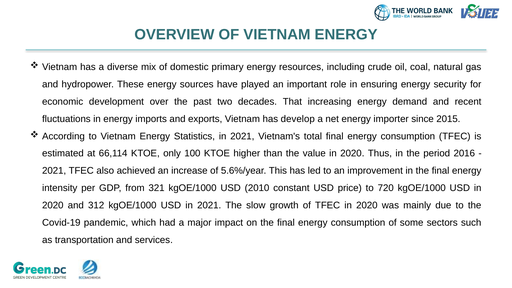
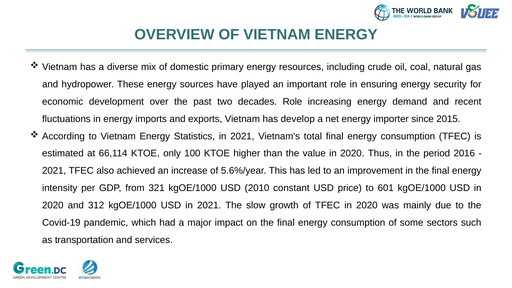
decades That: That -> Role
720: 720 -> 601
